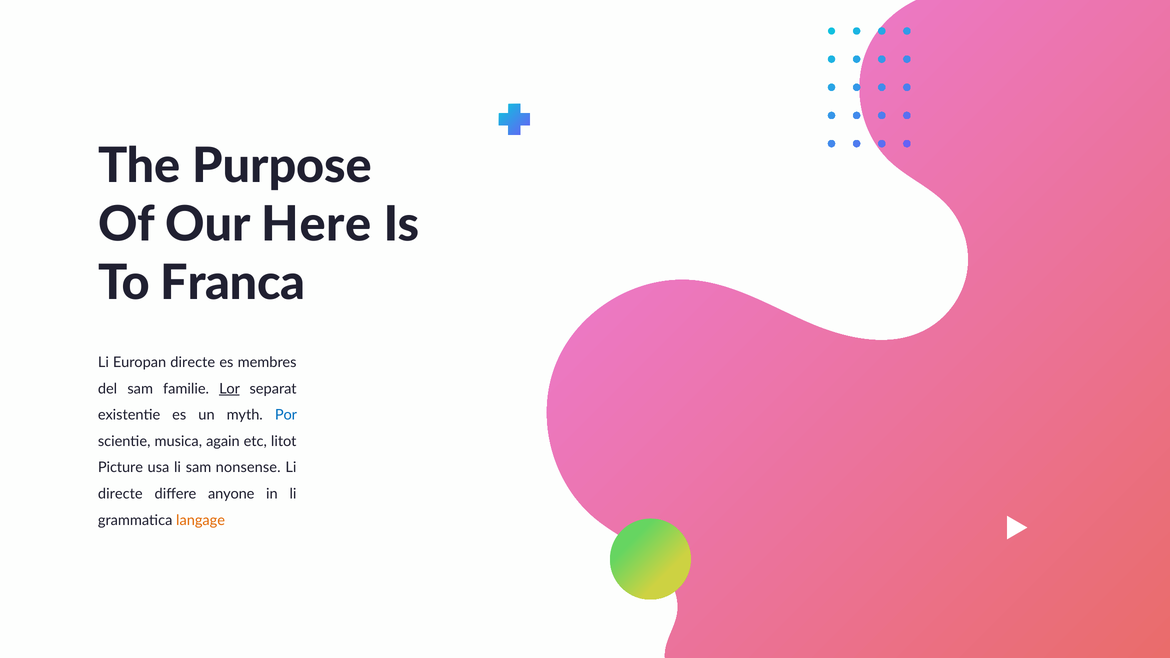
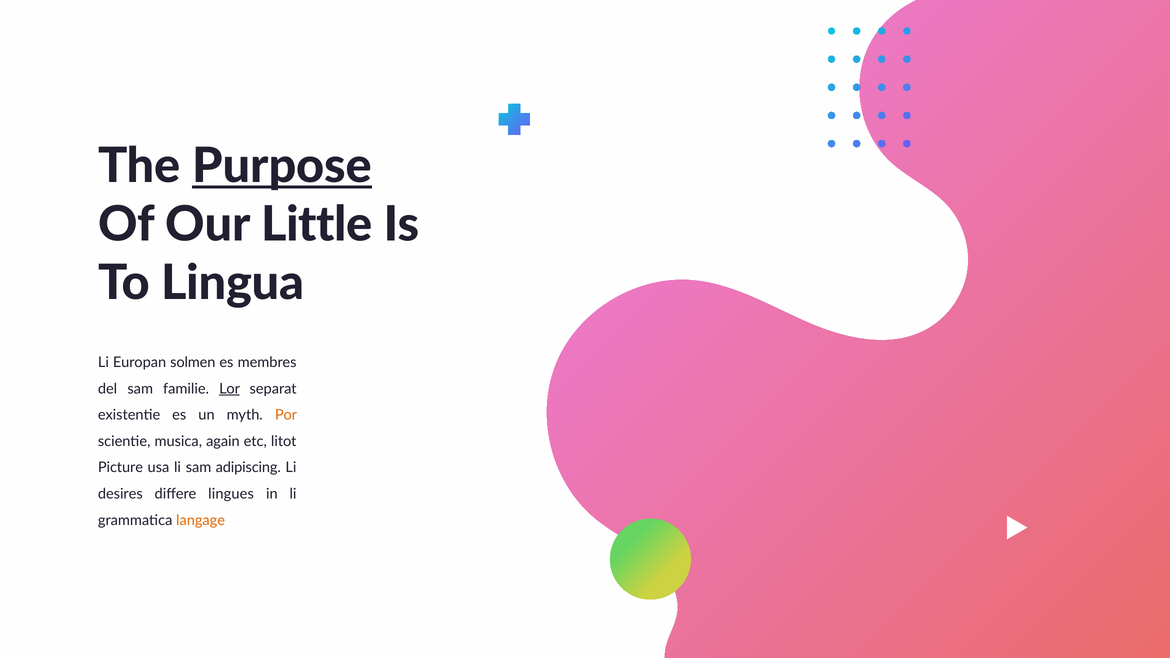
Purpose underline: none -> present
Here: Here -> Little
Franca: Franca -> Lingua
Europan directe: directe -> solmen
Por colour: blue -> orange
nonsense: nonsense -> adipiscing
directe at (120, 494): directe -> desires
anyone: anyone -> lingues
